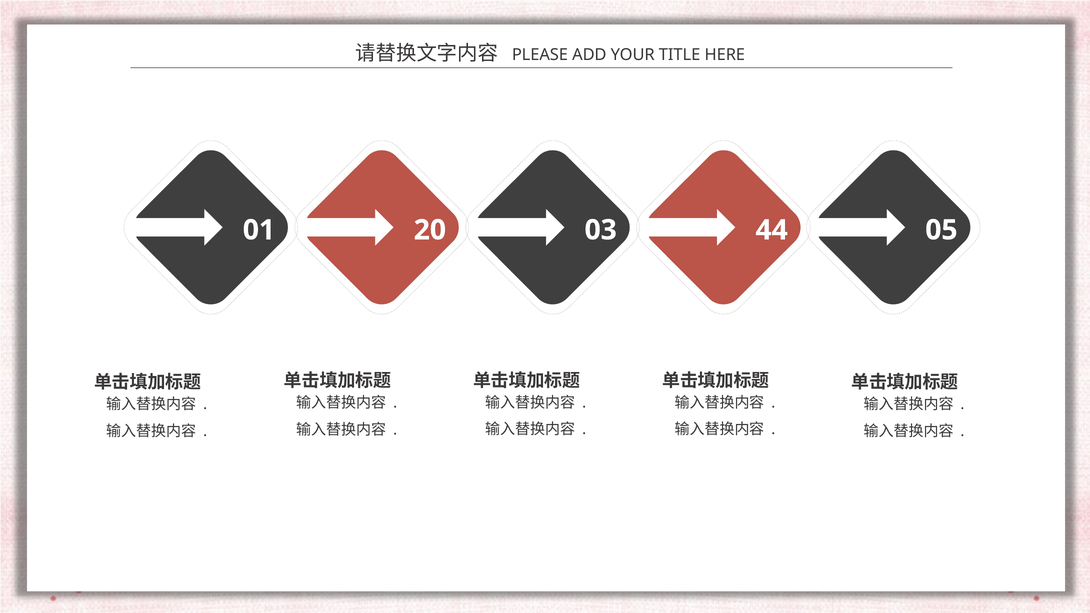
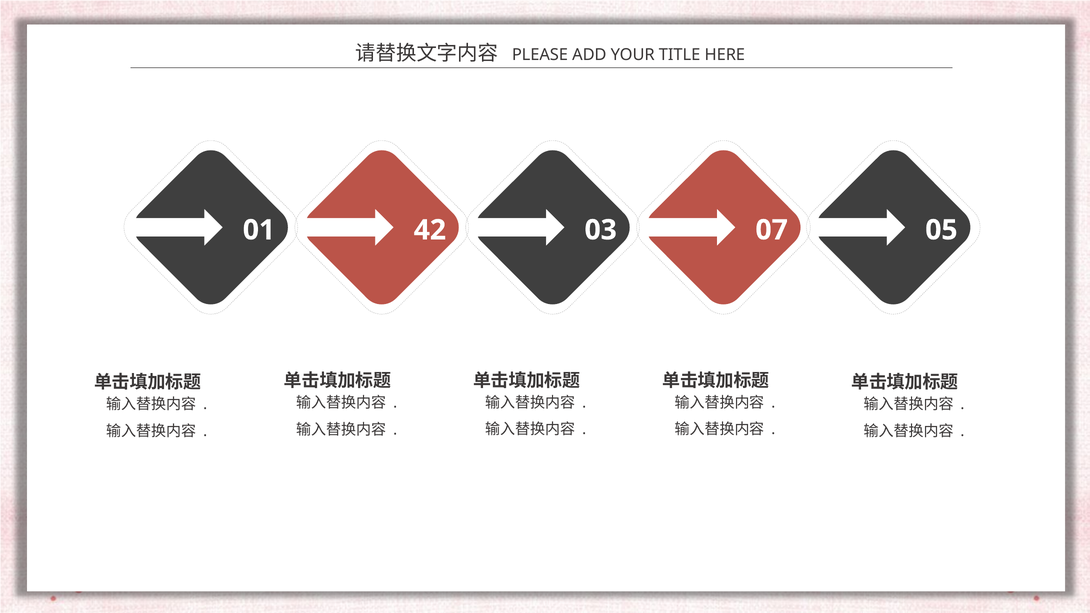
20: 20 -> 42
44: 44 -> 07
